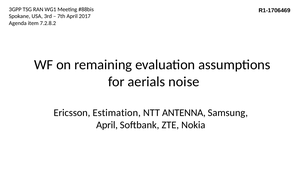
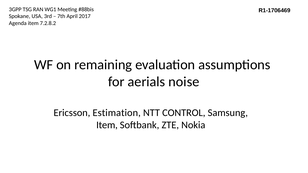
ANTENNA: ANTENNA -> CONTROL
April at (107, 125): April -> Item
